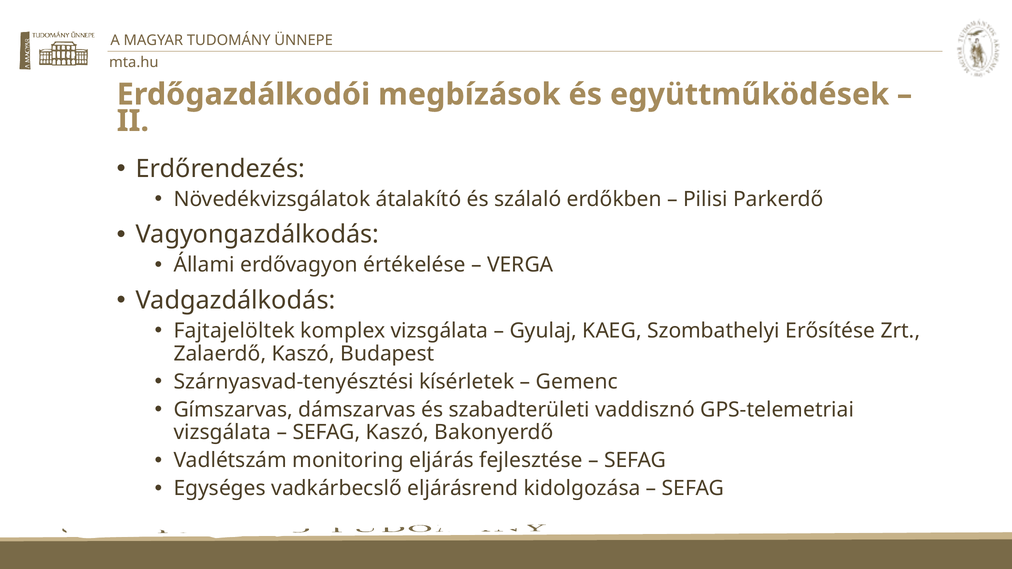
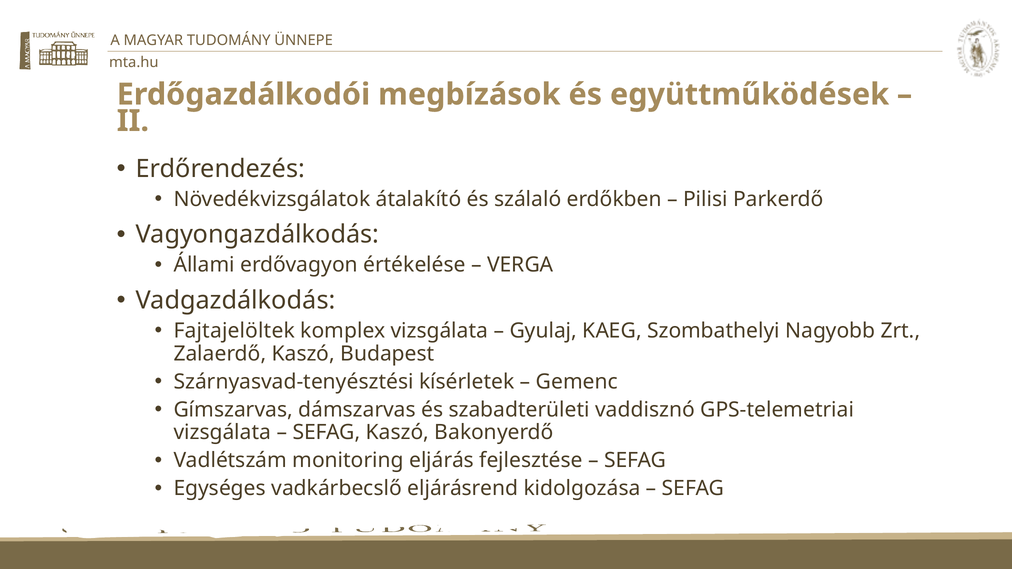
Erősítése: Erősítése -> Nagyobb
